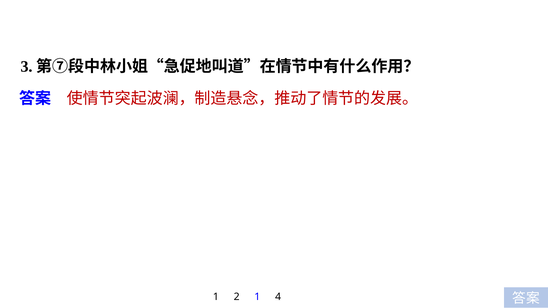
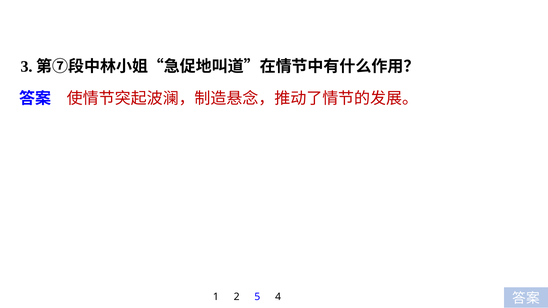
2 1: 1 -> 5
